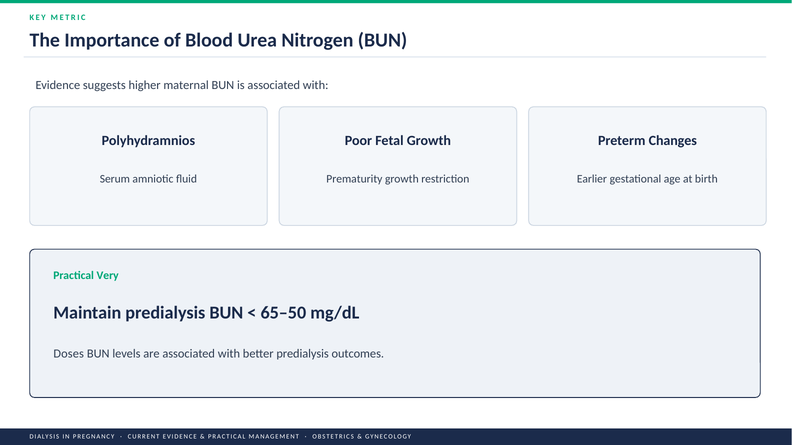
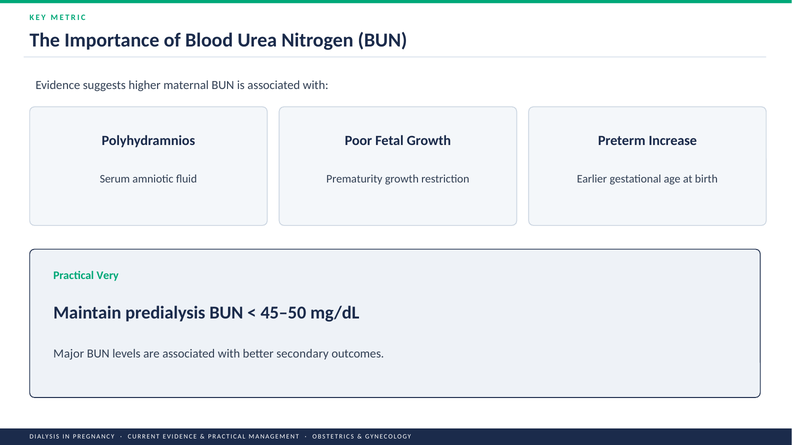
Changes: Changes -> Increase
65–50: 65–50 -> 45–50
Doses: Doses -> Major
better predialysis: predialysis -> secondary
